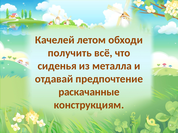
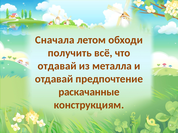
Качелей: Качелей -> Сначала
сиденья at (57, 66): сиденья -> отдавай
